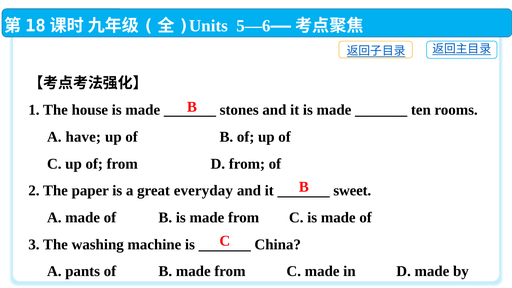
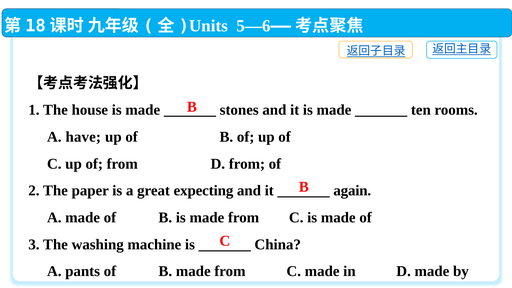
everyday: everyday -> expecting
sweet: sweet -> again
